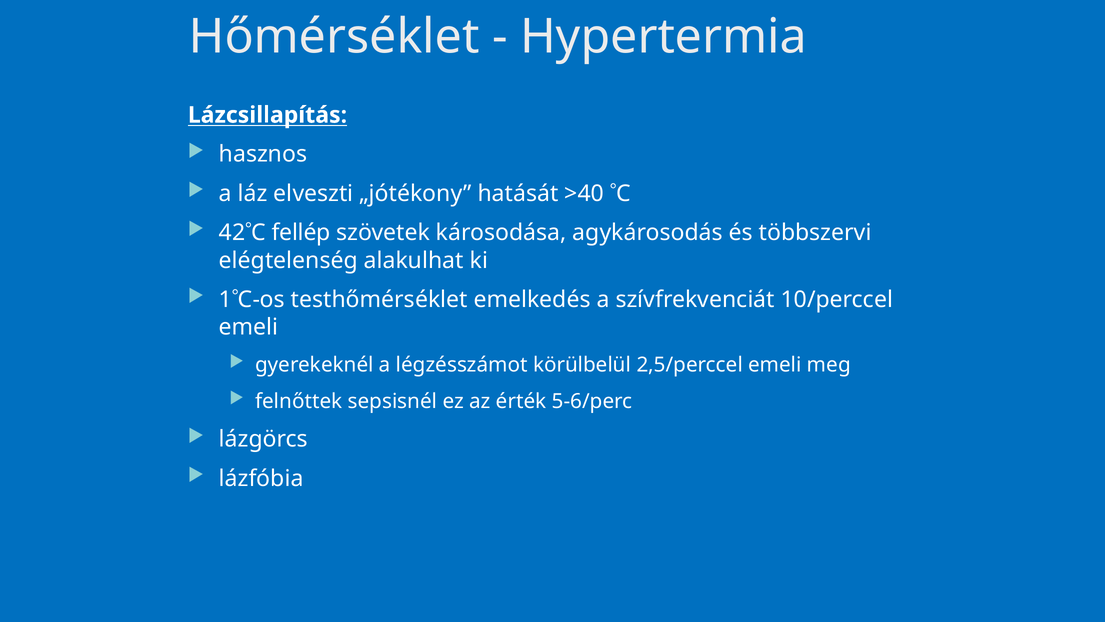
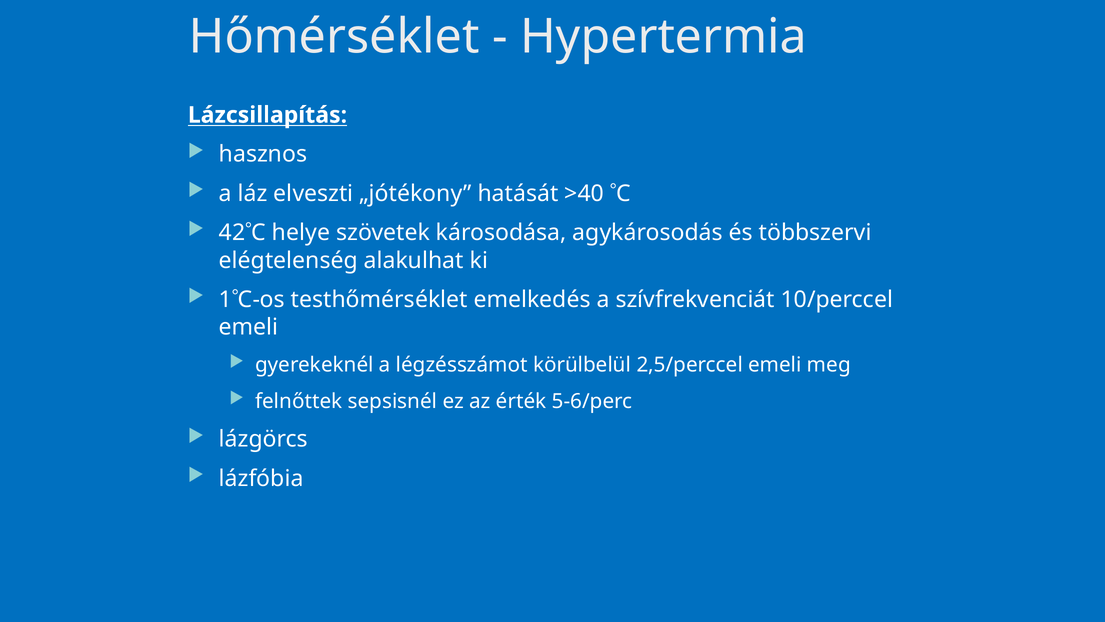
fellép: fellép -> helye
